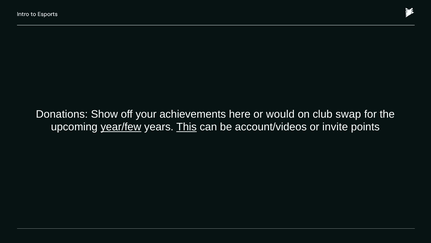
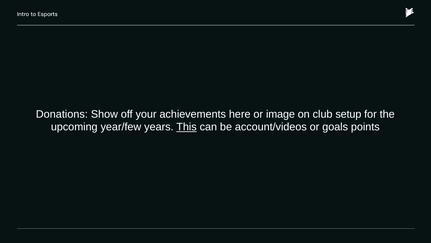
would: would -> image
swap: swap -> setup
year/few underline: present -> none
invite: invite -> goals
